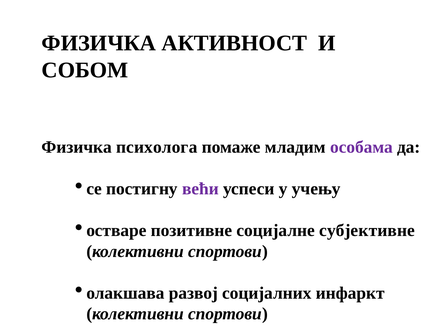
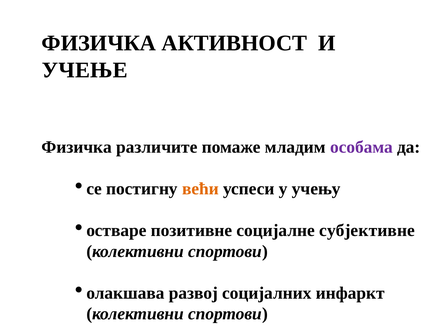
СОБОМ: СОБОМ -> УЧЕЊЕ
психолога: психолога -> различите
већи colour: purple -> orange
